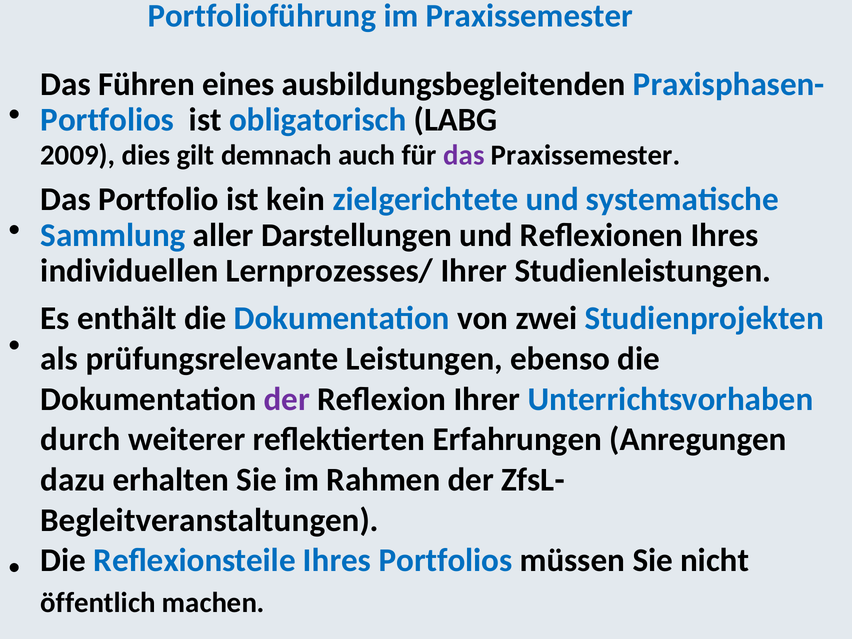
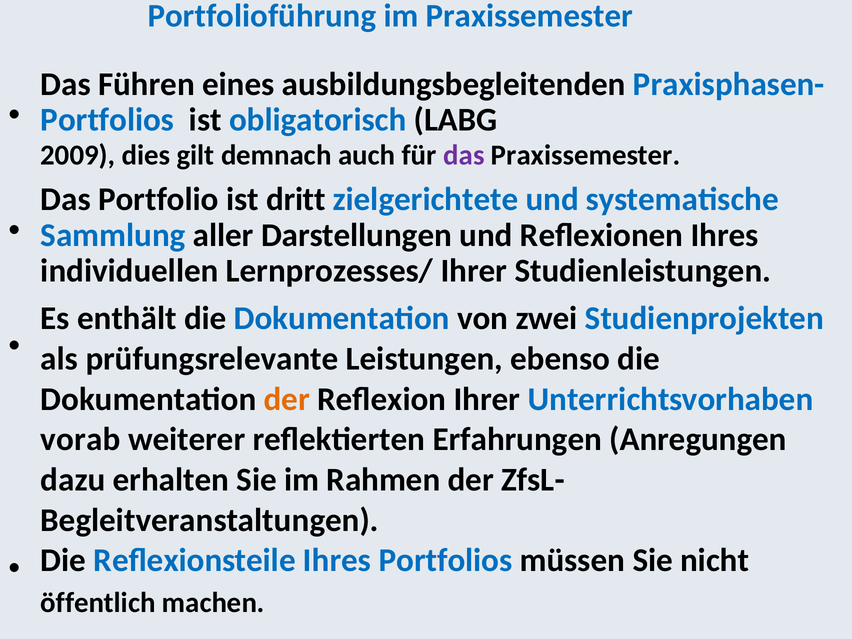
kein: kein -> dritt
der at (287, 399) colour: purple -> orange
durch: durch -> vorab
